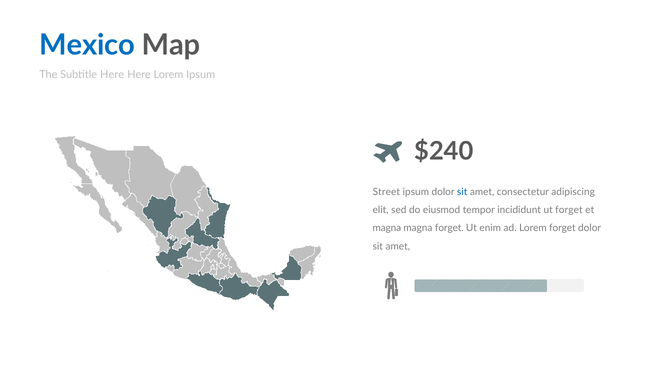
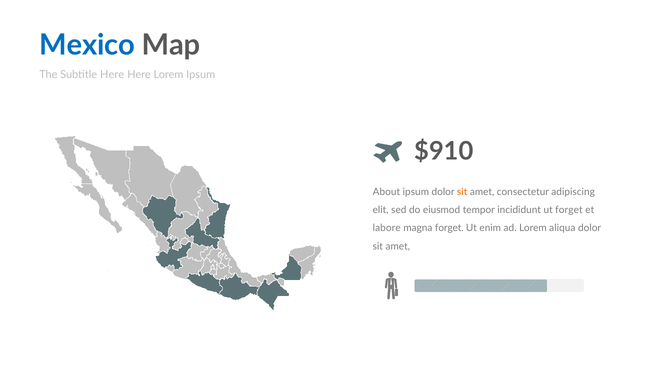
$240: $240 -> $910
Street: Street -> About
sit at (462, 192) colour: blue -> orange
magna at (387, 228): magna -> labore
Lorem forget: forget -> aliqua
